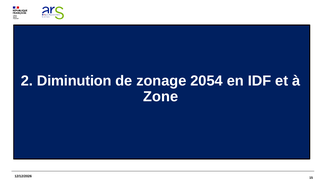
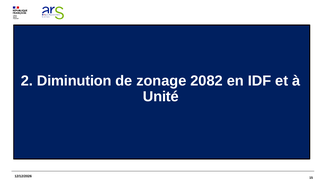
2054: 2054 -> 2082
Zone: Zone -> Unité
